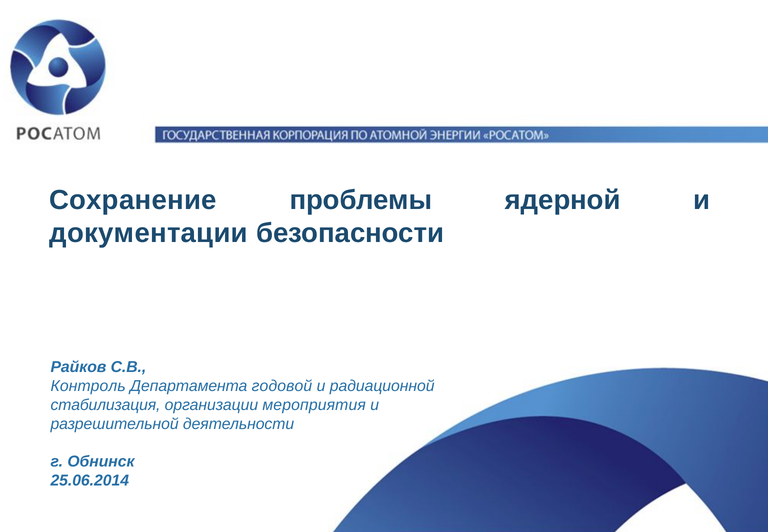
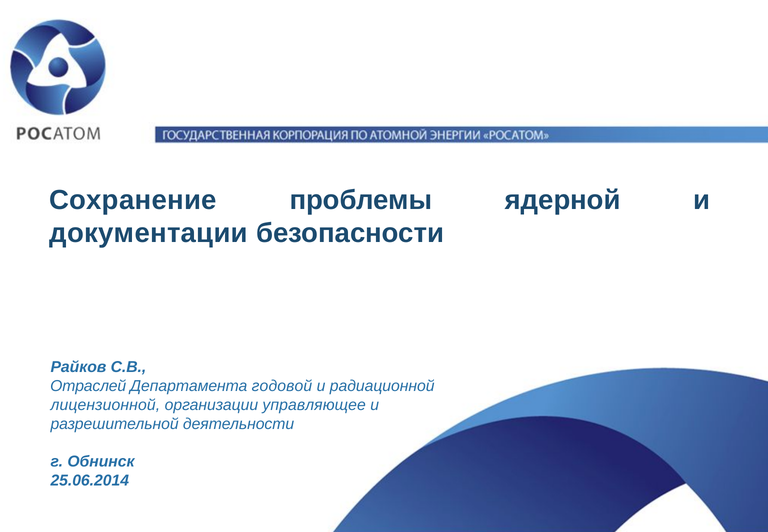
Контроль: Контроль -> Отраслей
стабилизация: стабилизация -> лицензионной
мероприятия: мероприятия -> управляющее
